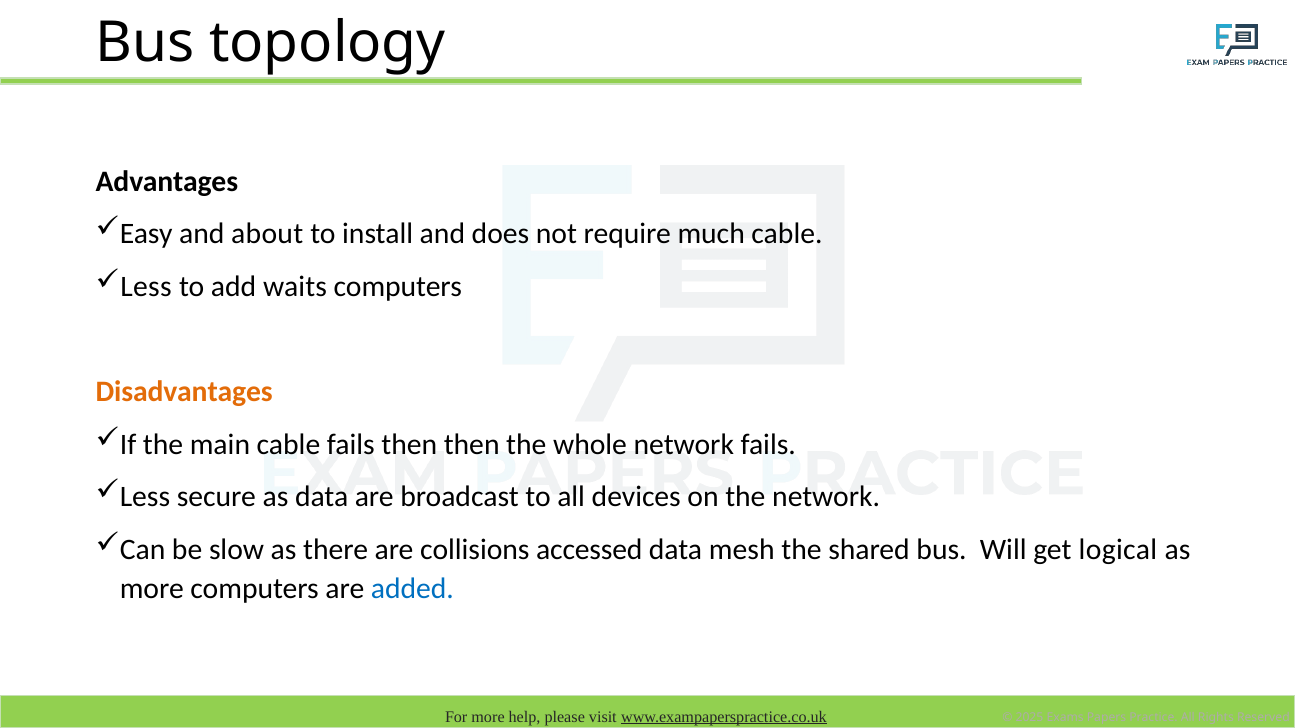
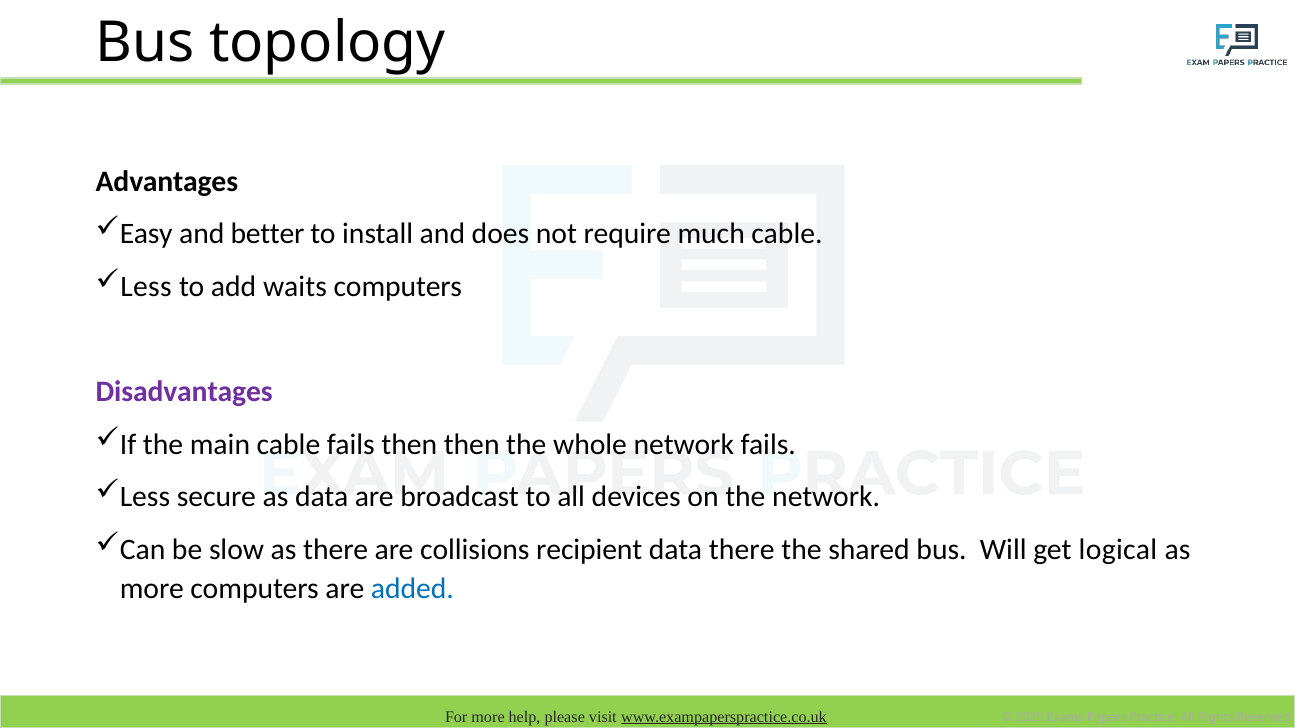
about: about -> better
Disadvantages colour: orange -> purple
accessed: accessed -> recipient
data mesh: mesh -> there
